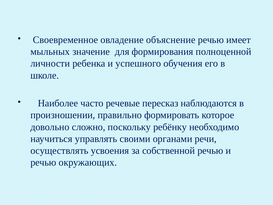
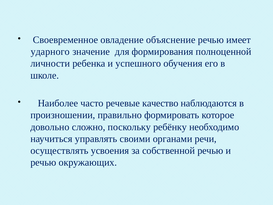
мыльных: мыльных -> ударного
пересказ: пересказ -> качество
